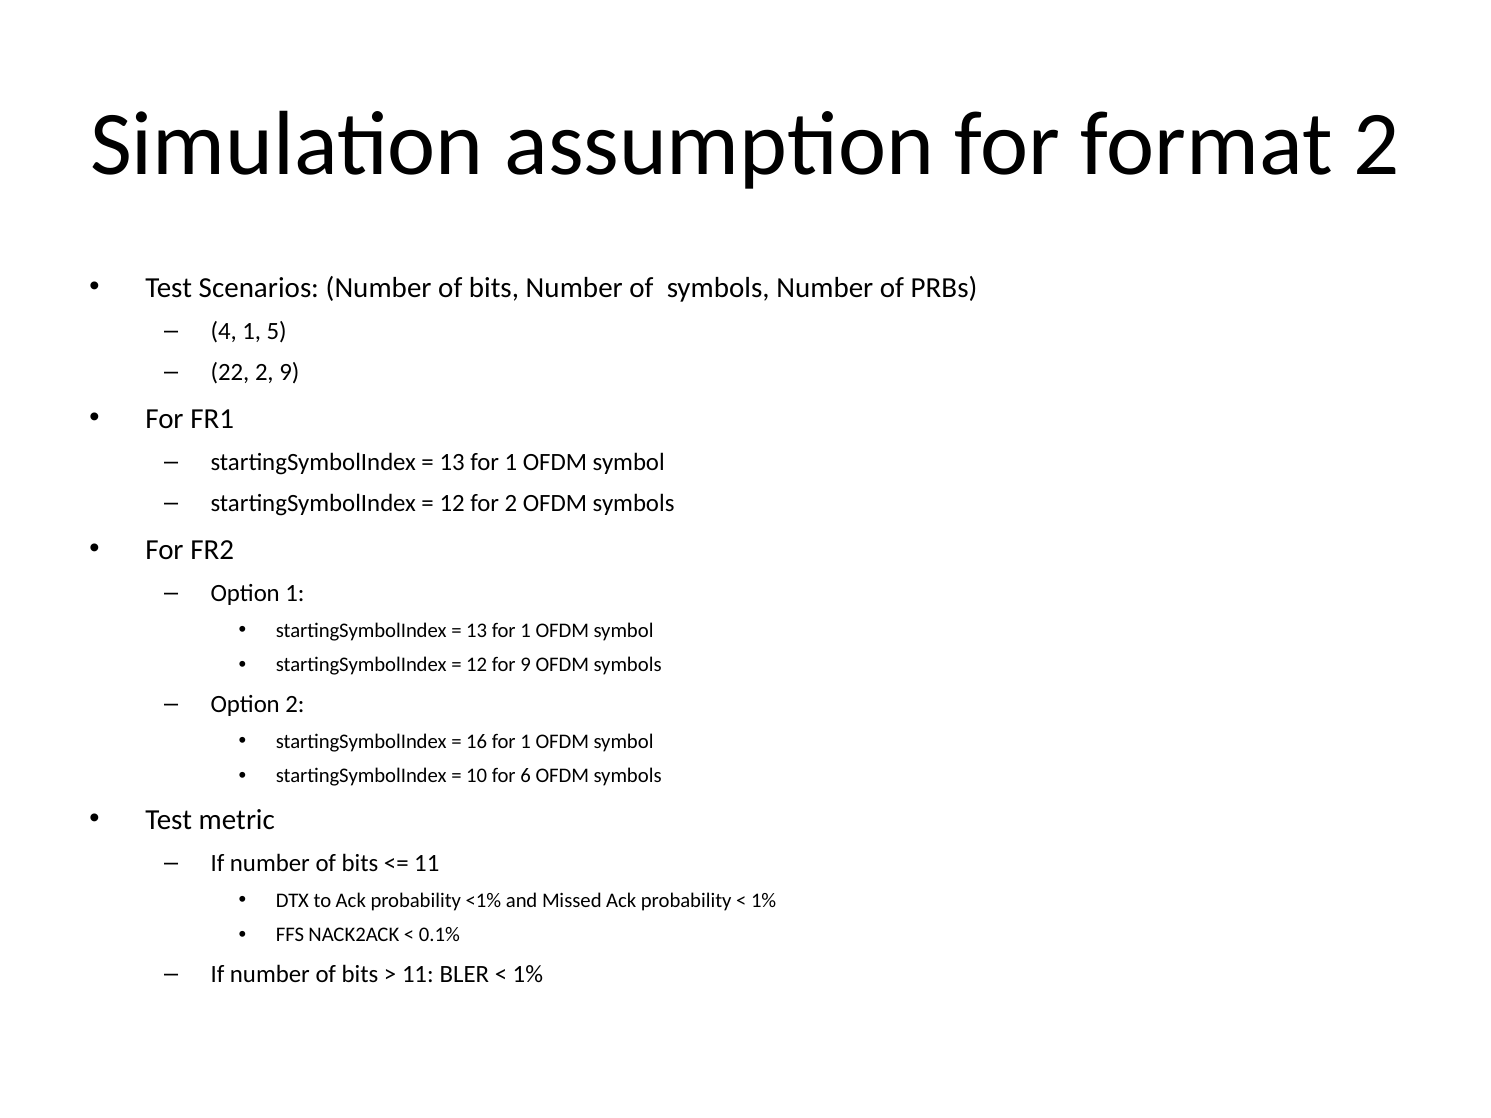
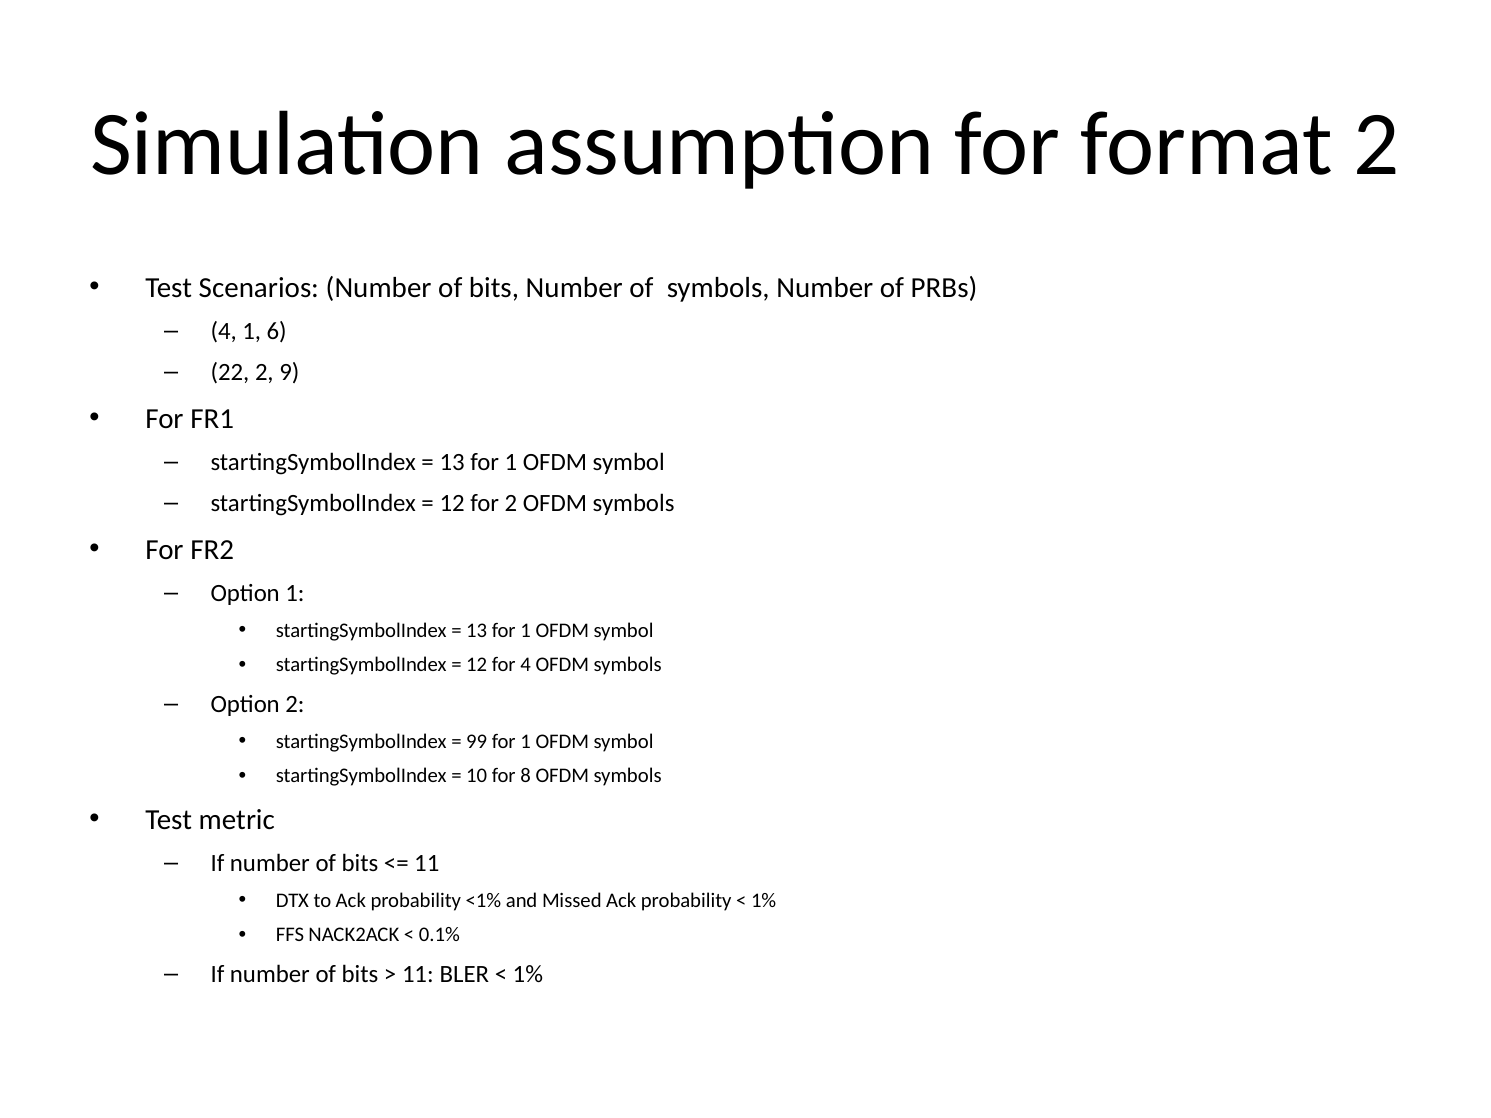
5: 5 -> 6
for 9: 9 -> 4
16: 16 -> 99
6: 6 -> 8
